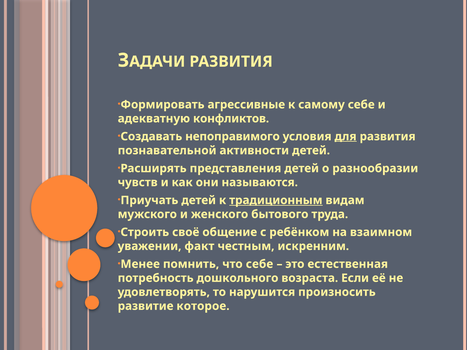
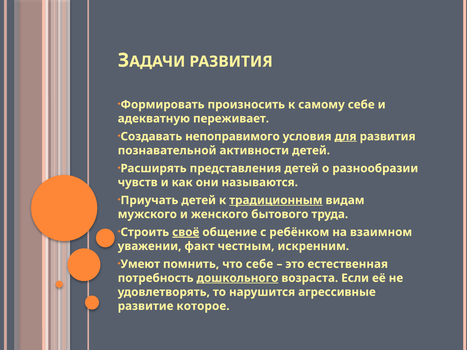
агрессивные: агрессивные -> произносить
конфликтов: конфликтов -> переживает
своё underline: none -> present
Менее: Менее -> Умеют
дошкольного underline: none -> present
произносить: произносить -> агрессивные
